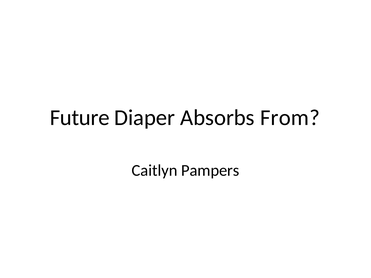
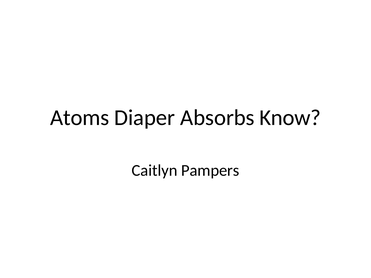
Future: Future -> Atoms
From: From -> Know
